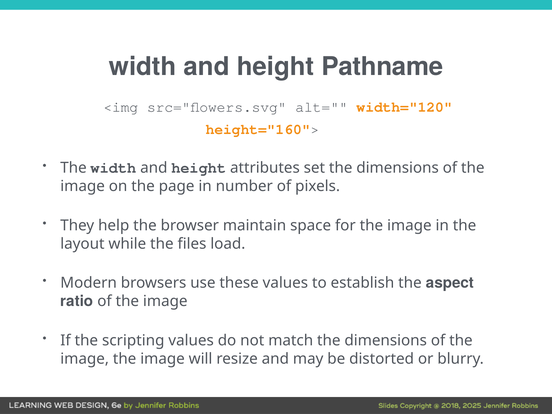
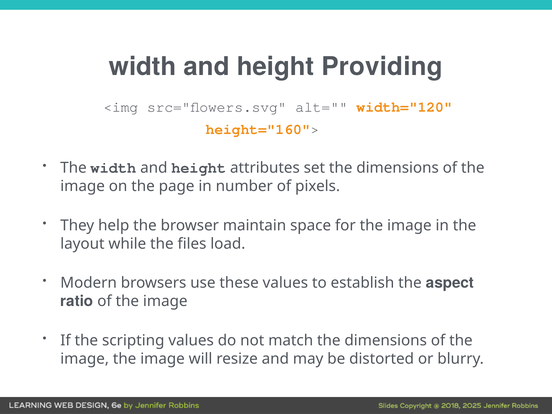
Pathname: Pathname -> Providing
